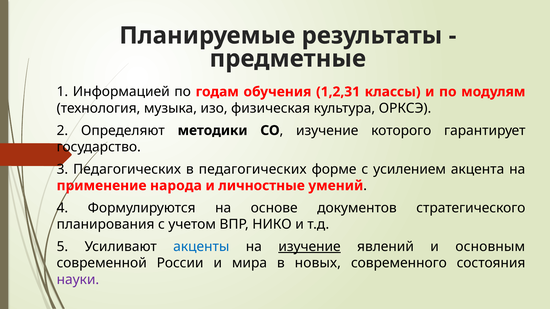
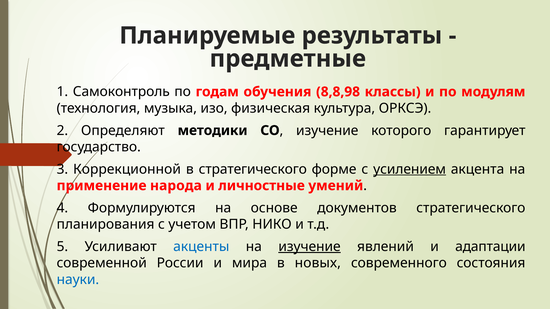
Информацией: Информацией -> Самоконтроль
1,2,31: 1,2,31 -> 8,8,98
3 Педагогических: Педагогических -> Коррекционной
в педагогических: педагогических -> стратегического
усилением underline: none -> present
основным: основным -> адаптации
науки colour: purple -> blue
